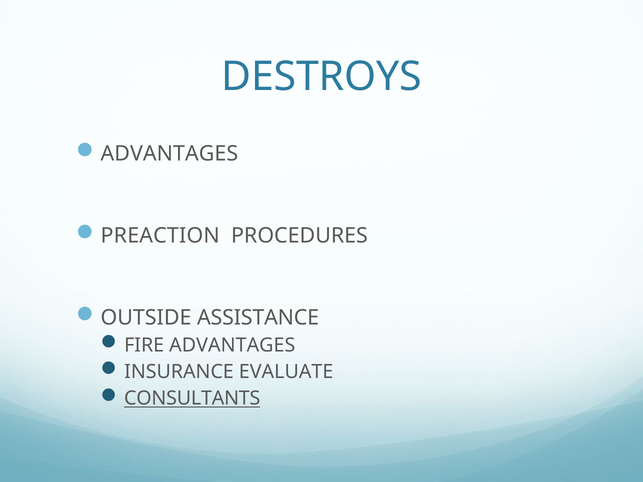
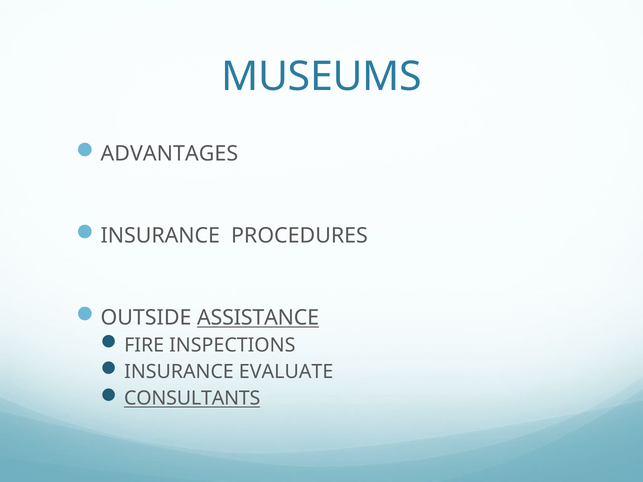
DESTROYS: DESTROYS -> MUSEUMS
PREACTION at (160, 236): PREACTION -> INSURANCE
ASSISTANCE underline: none -> present
FIRE ADVANTAGES: ADVANTAGES -> INSPECTIONS
